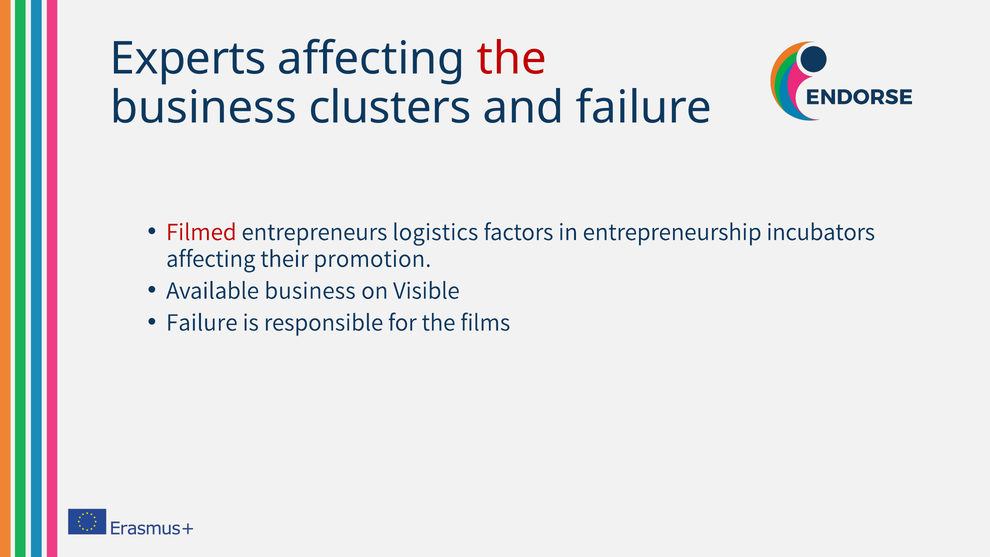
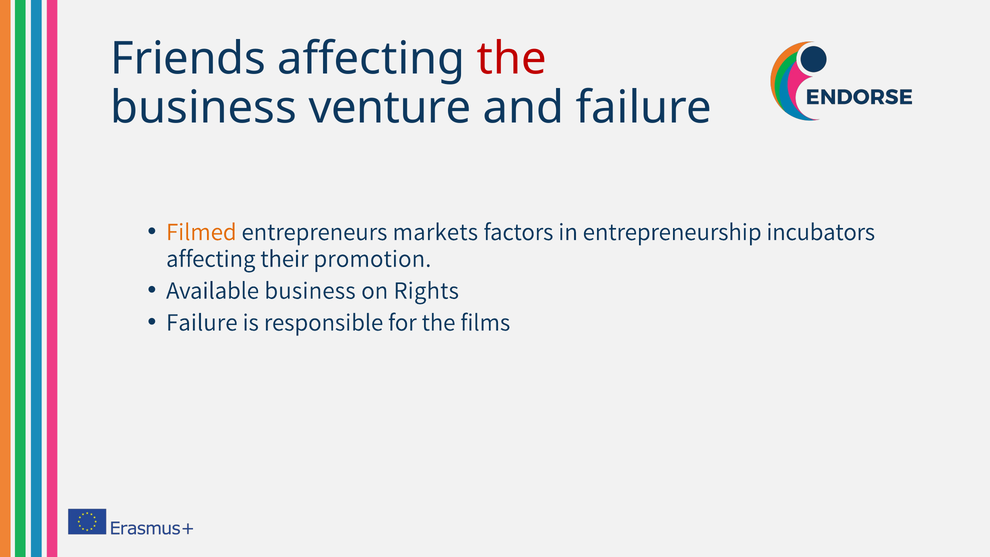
Experts: Experts -> Friends
clusters: clusters -> venture
Filmed colour: red -> orange
logistics: logistics -> markets
Visible: Visible -> Rights
